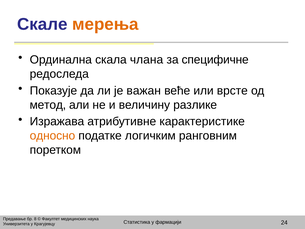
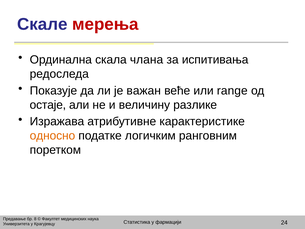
мерења colour: orange -> red
специфичне: специфичне -> испитивања
врсте: врсте -> range
метод: метод -> остаје
